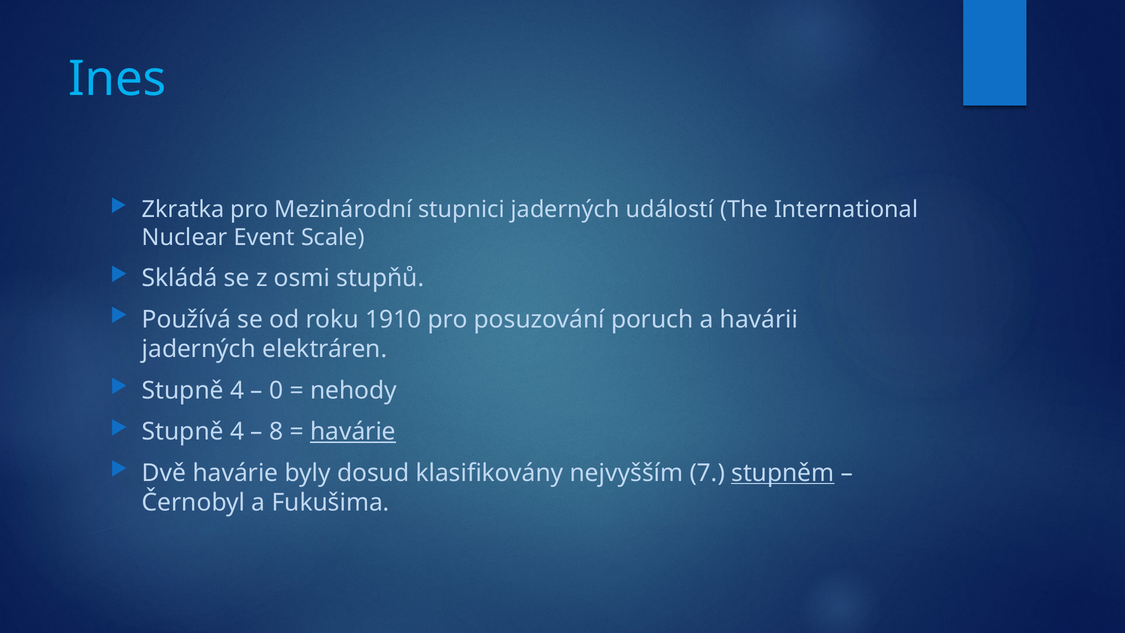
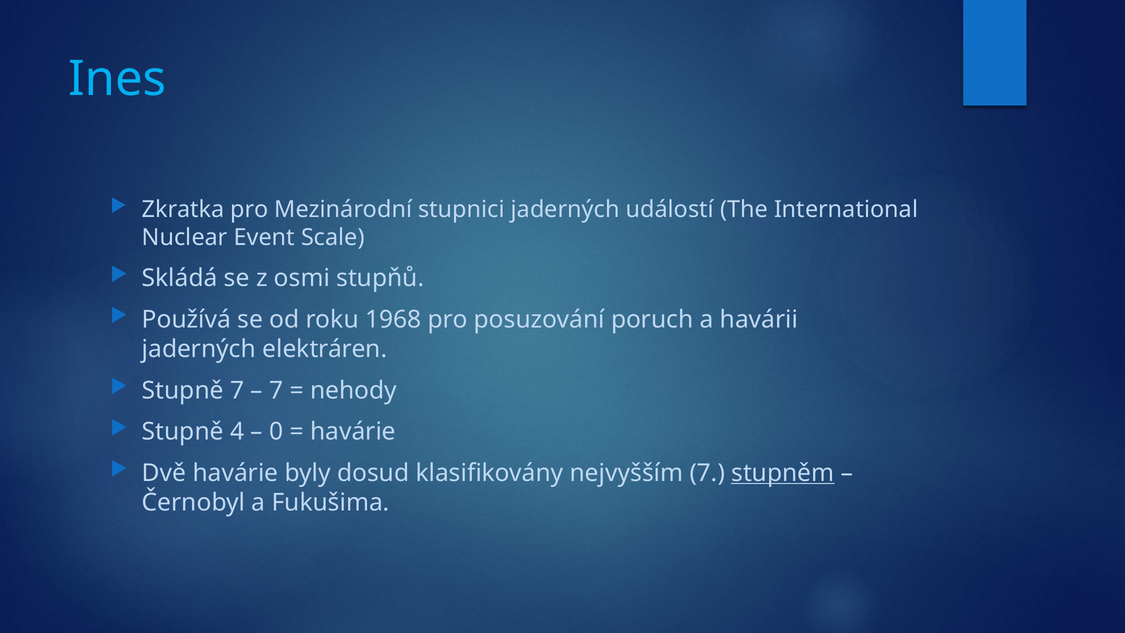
1910: 1910 -> 1968
4 at (237, 390): 4 -> 7
0 at (276, 390): 0 -> 7
8: 8 -> 0
havárie at (353, 432) underline: present -> none
